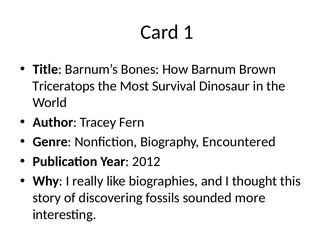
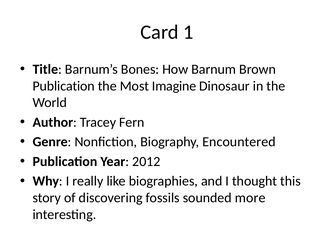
Triceratops at (64, 86): Triceratops -> Publication
Survival: Survival -> Imagine
